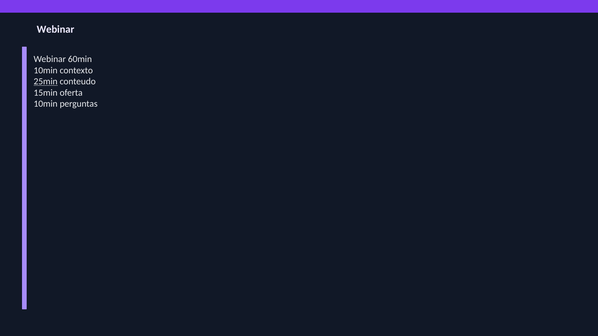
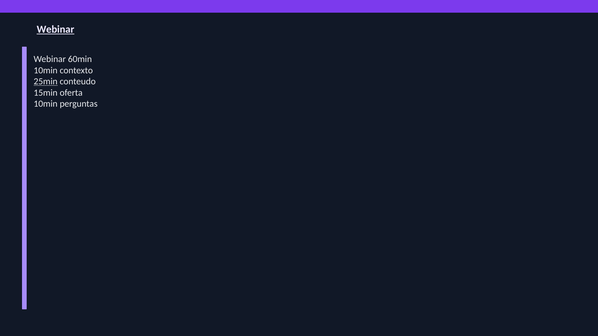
Webinar at (55, 29) underline: none -> present
